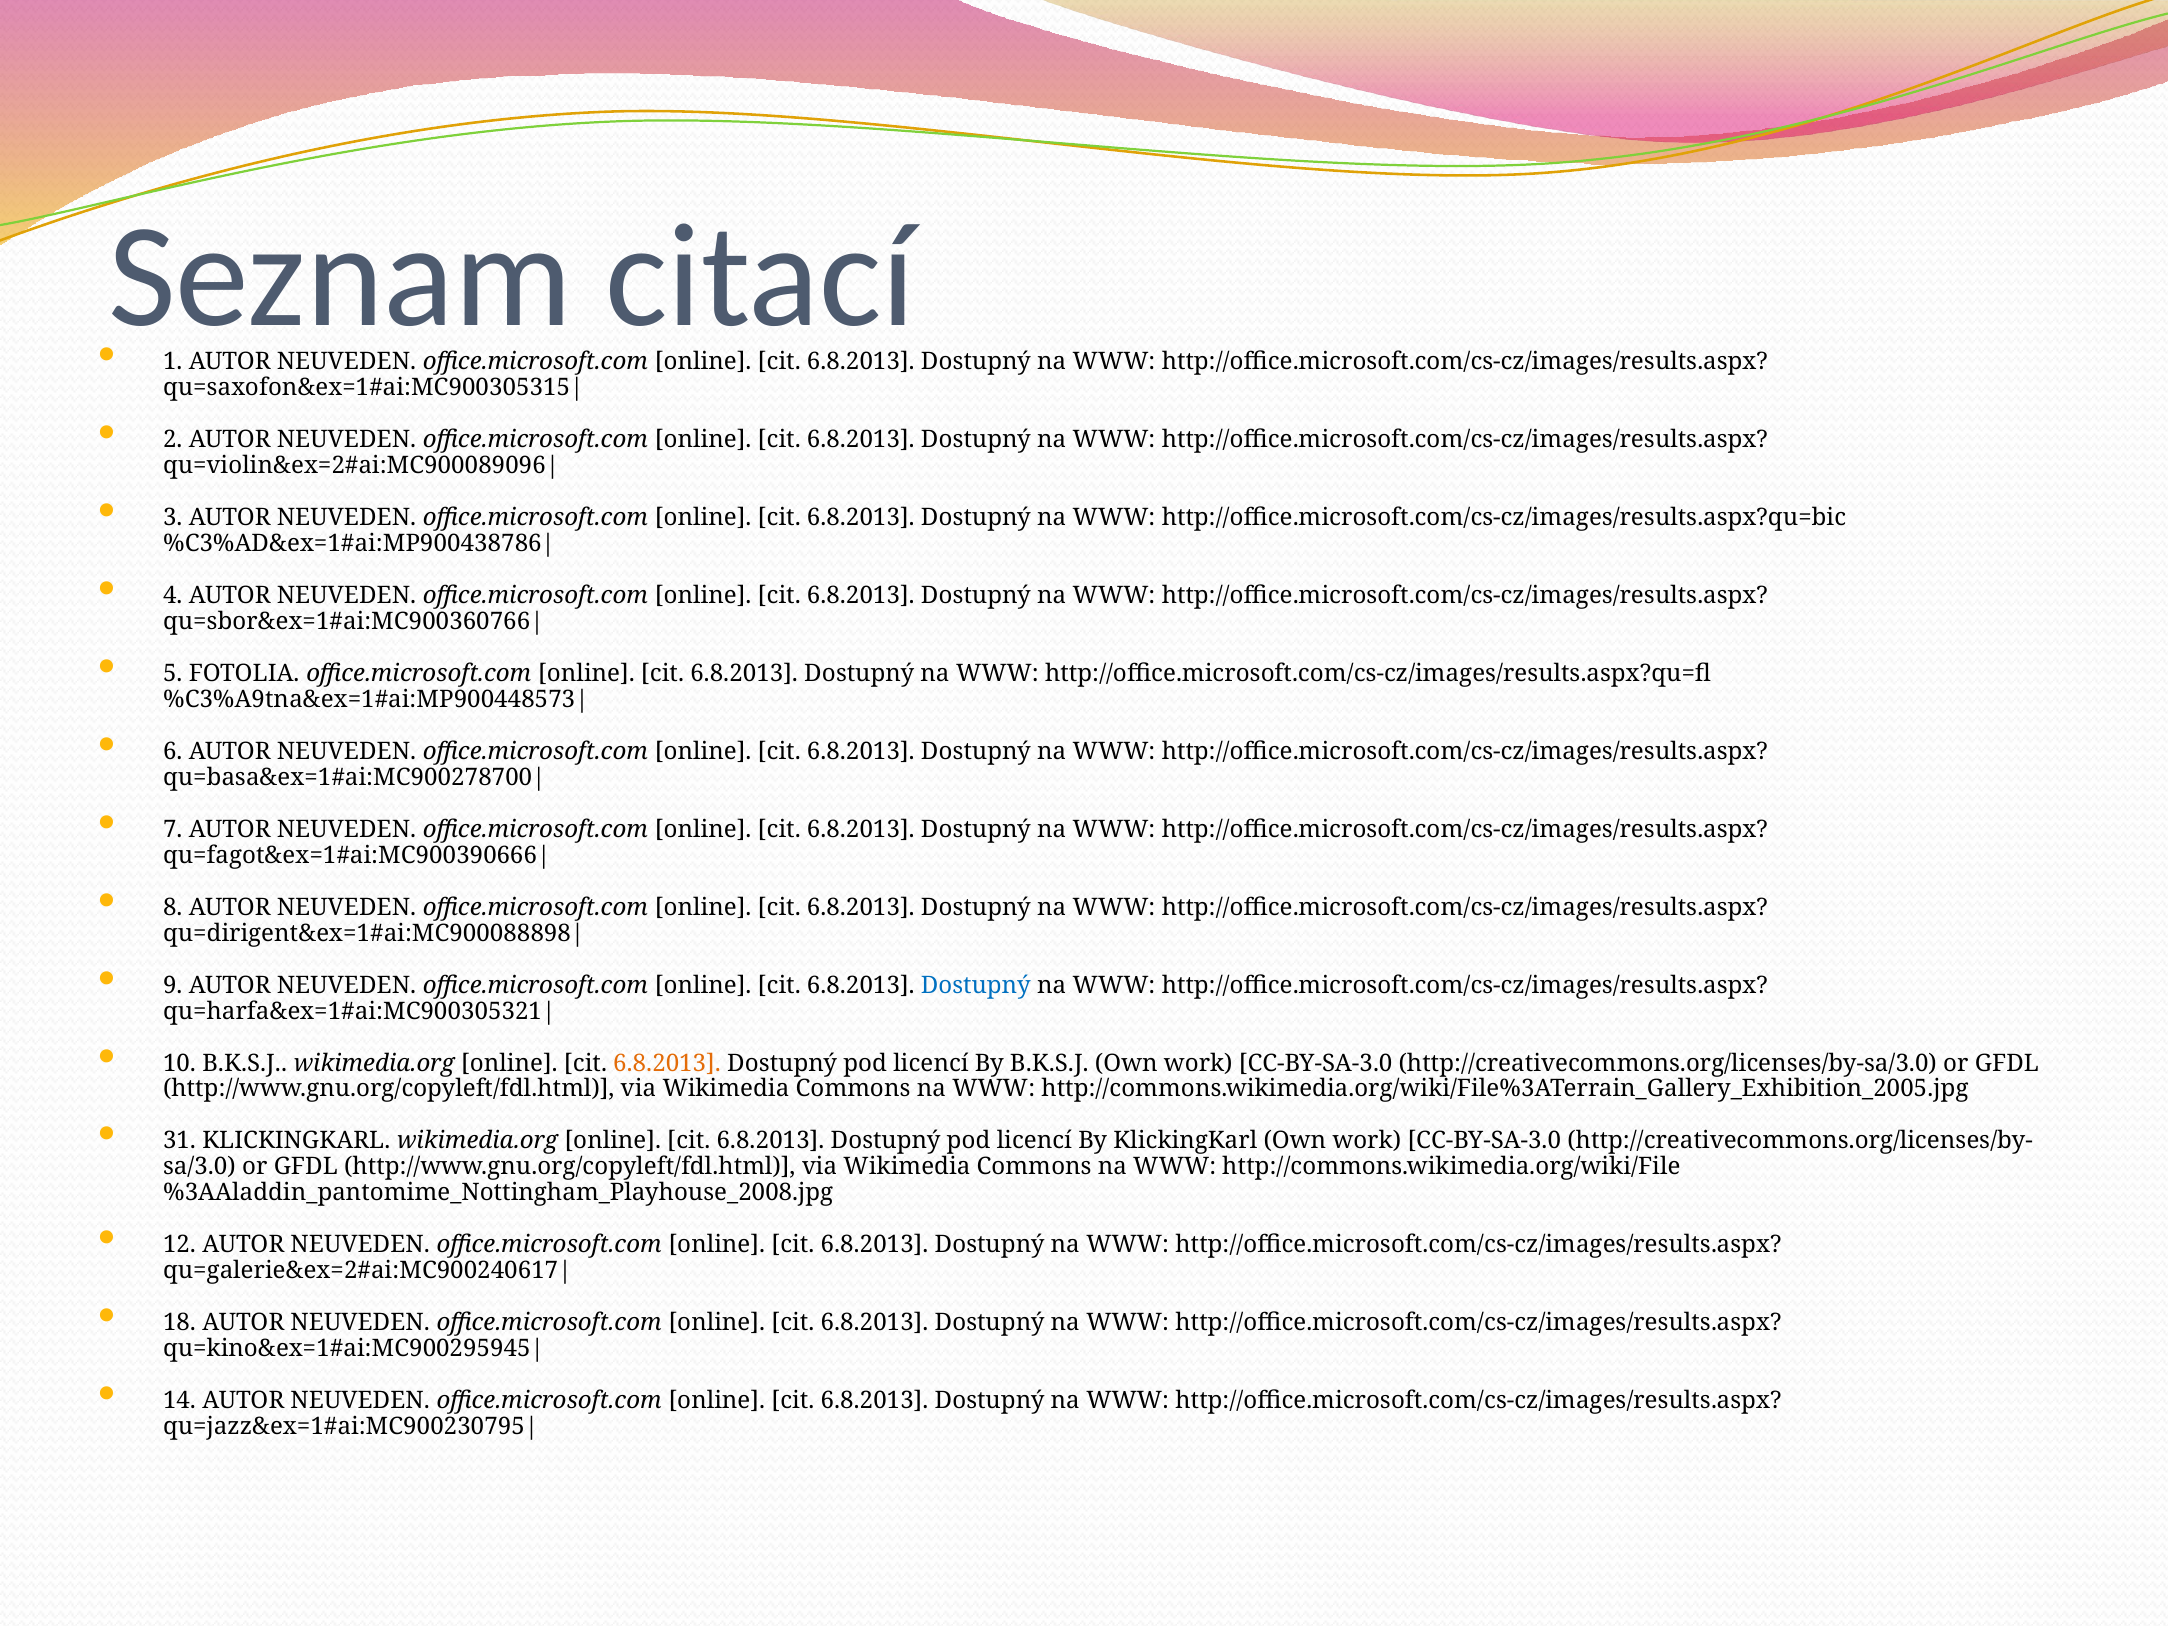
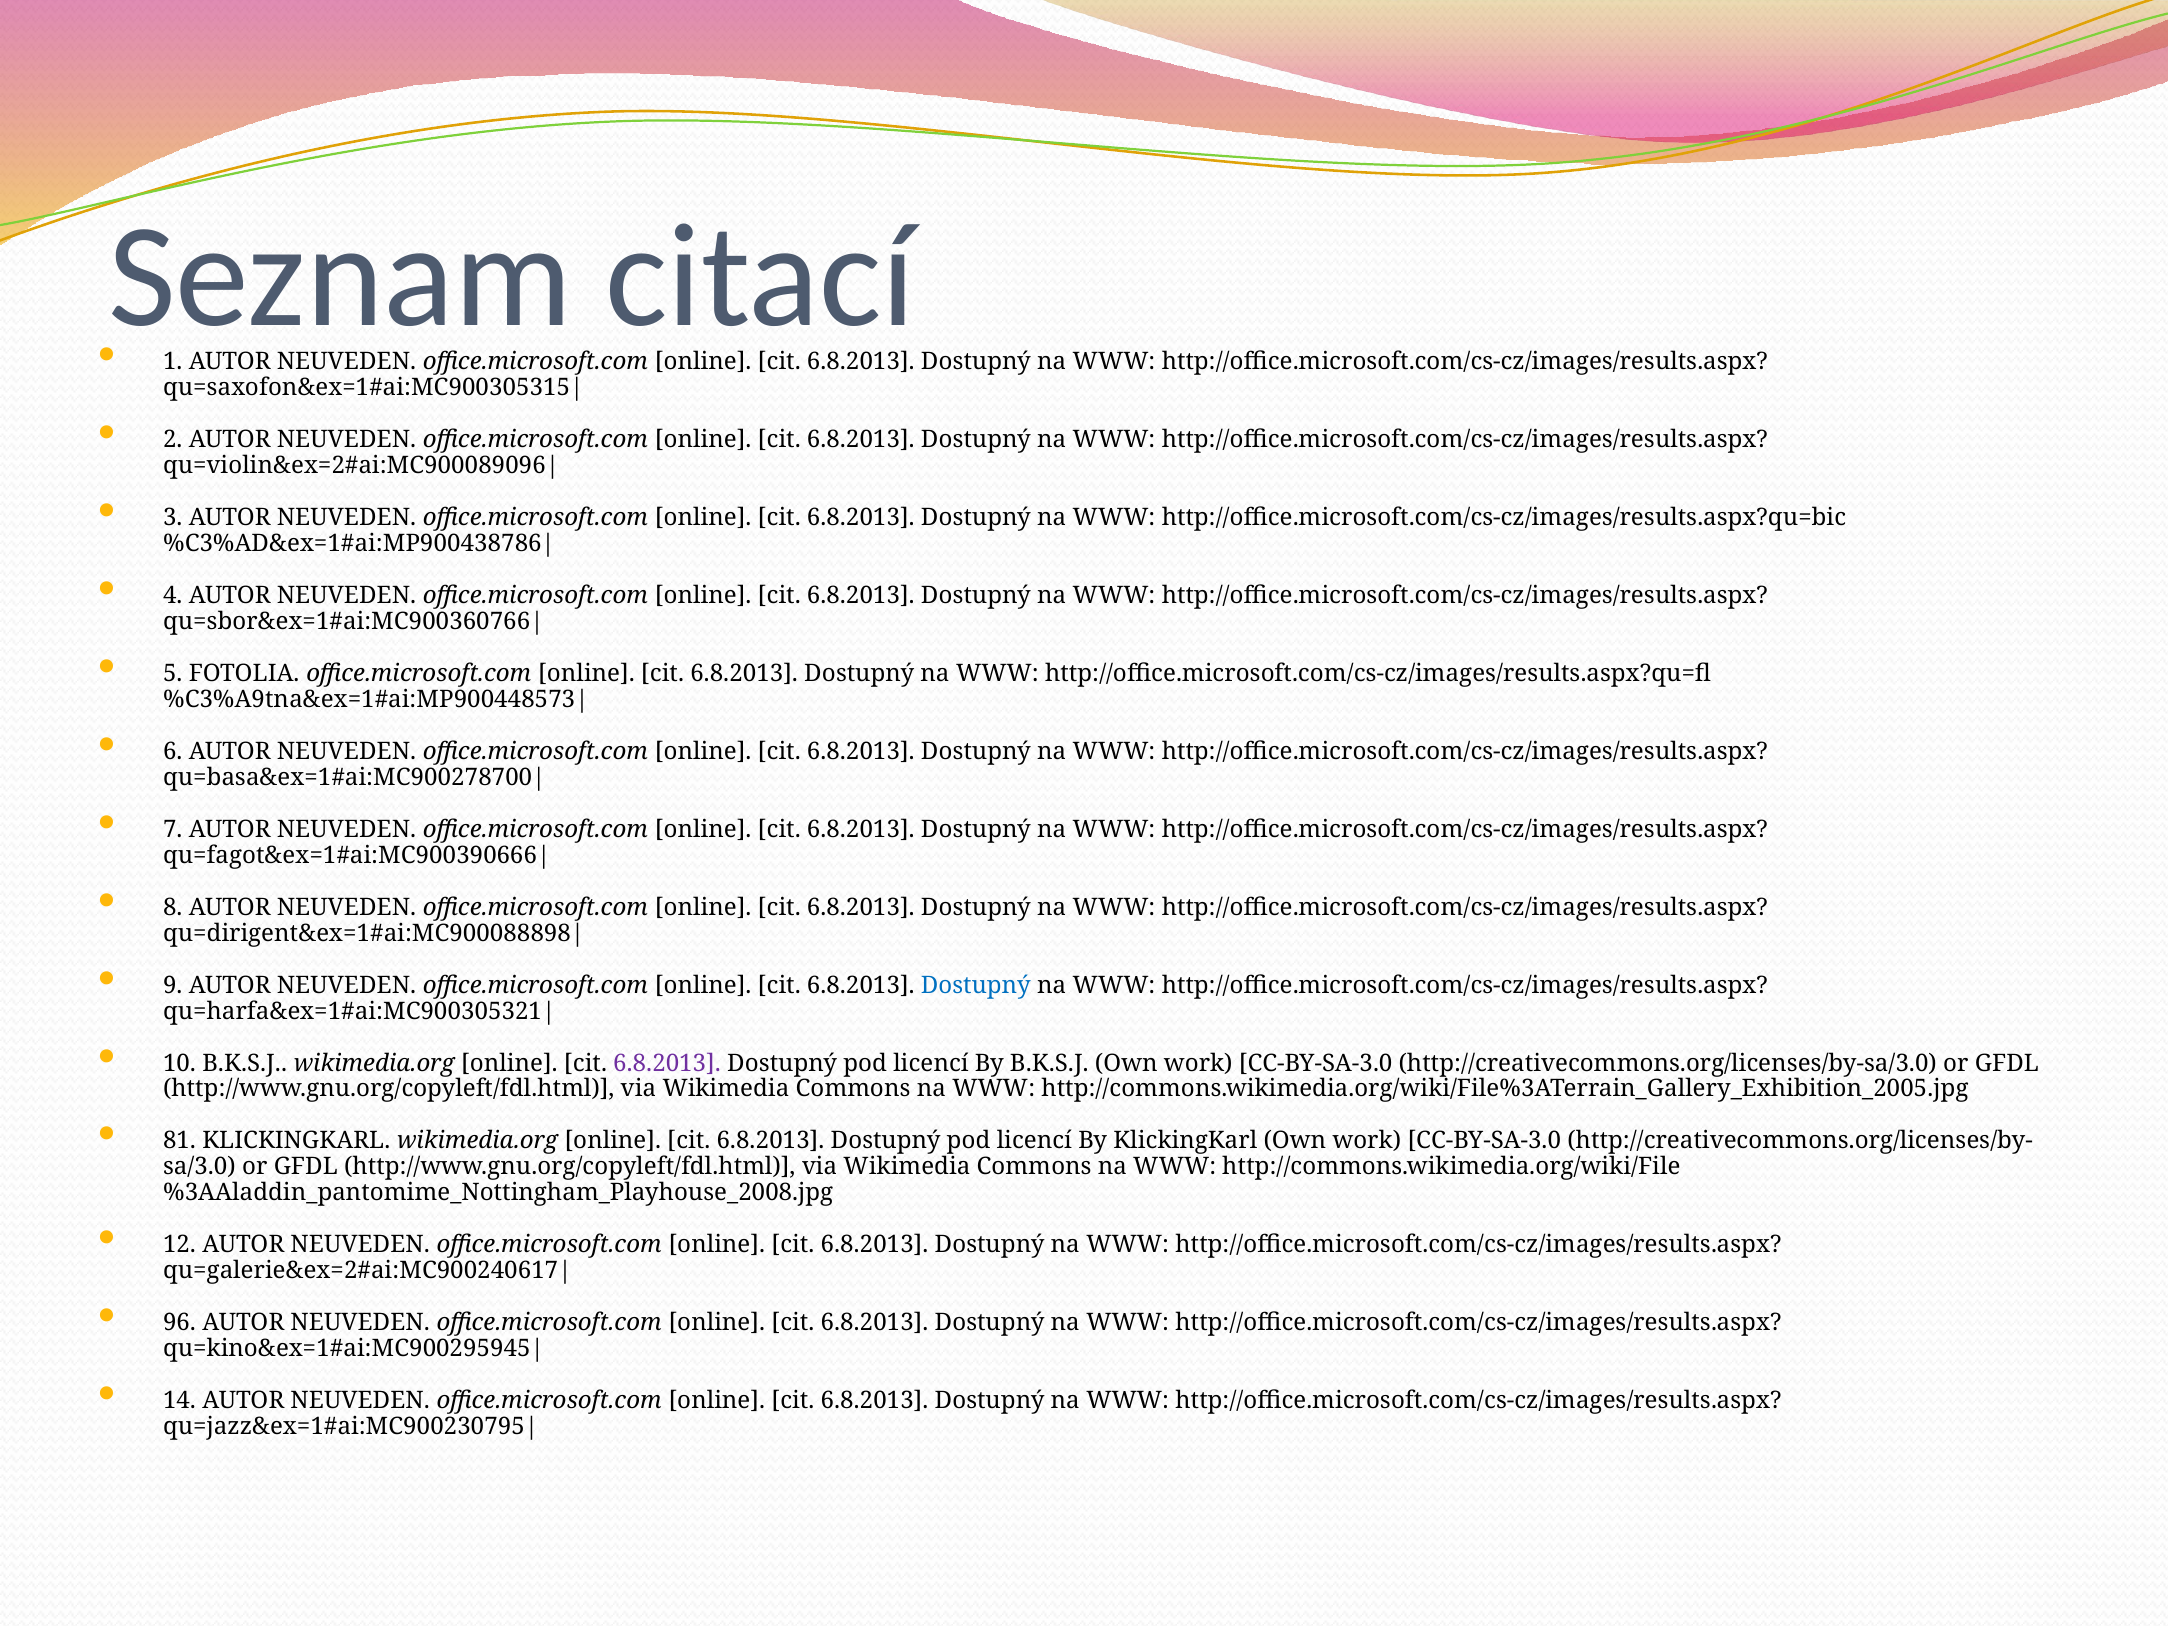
6.8.2013 at (667, 1063) colour: orange -> purple
31: 31 -> 81
18: 18 -> 96
